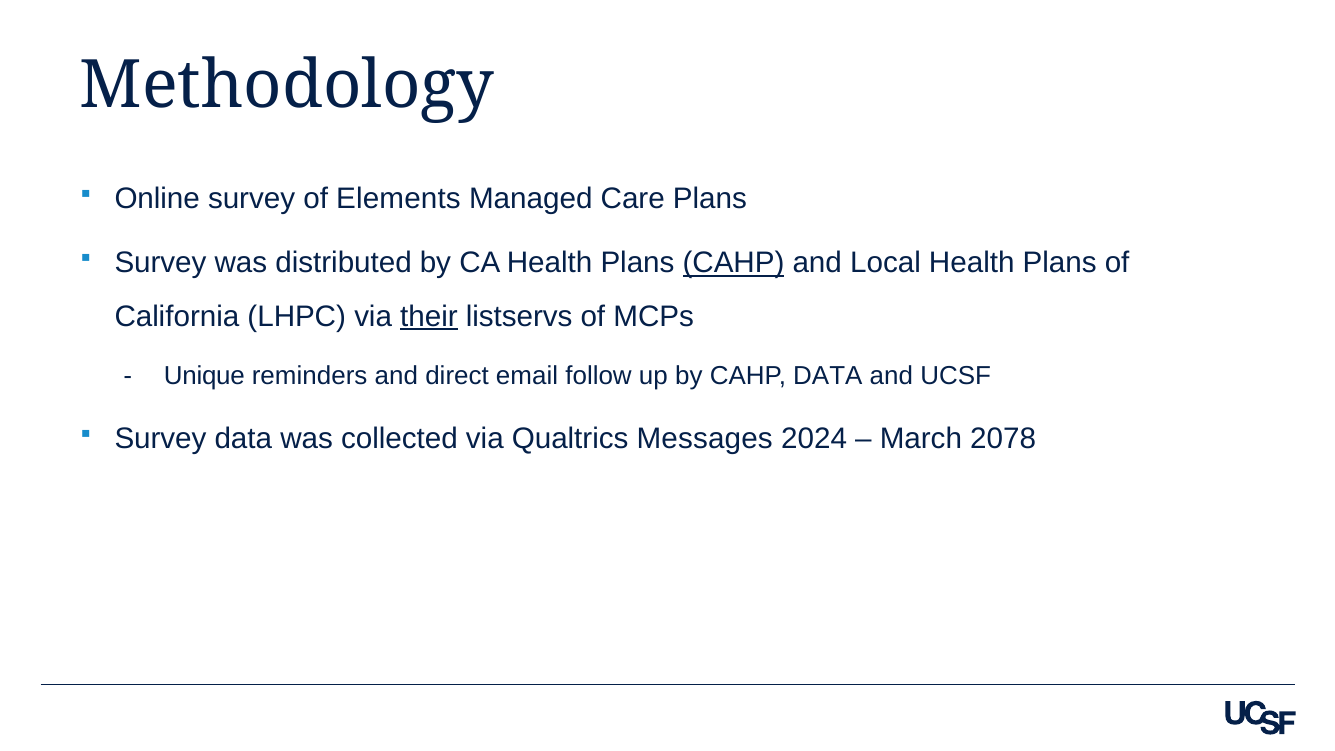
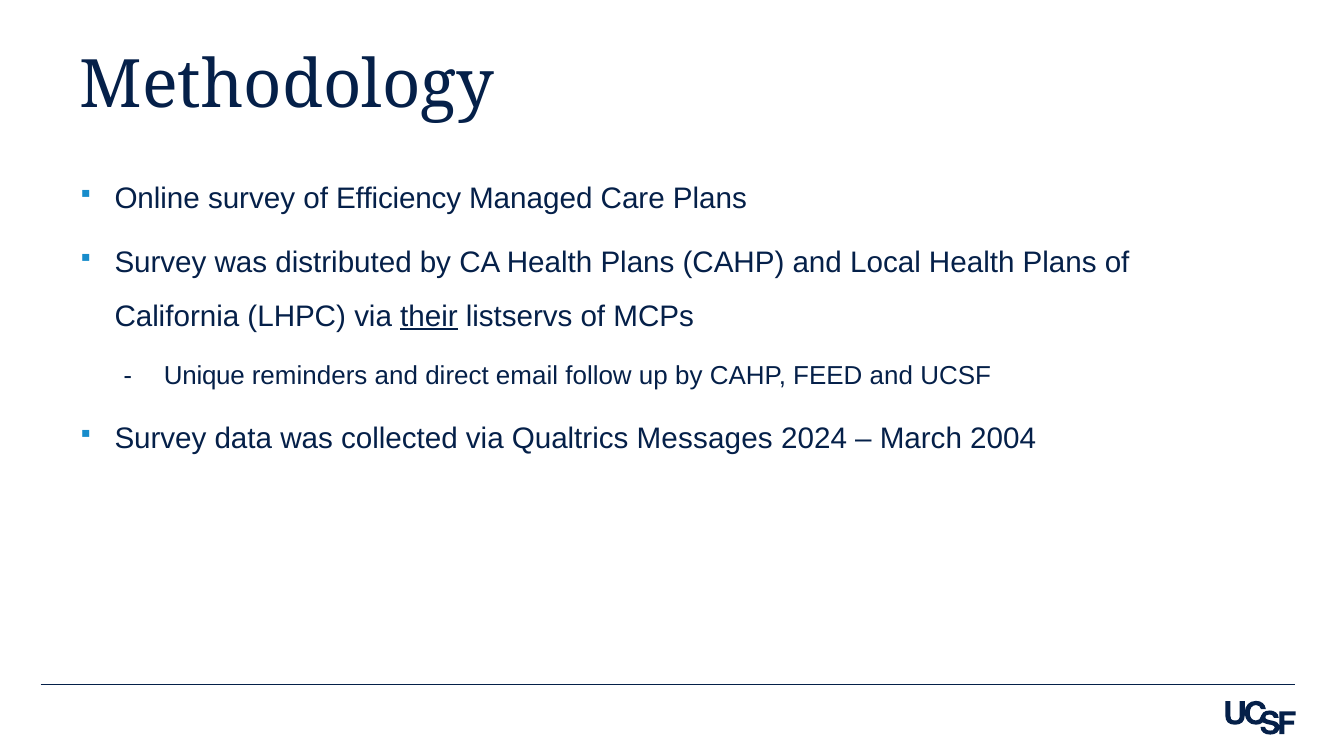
Elements: Elements -> Efficiency
CAHP at (733, 263) underline: present -> none
CAHP DATA: DATA -> FEED
2078: 2078 -> 2004
